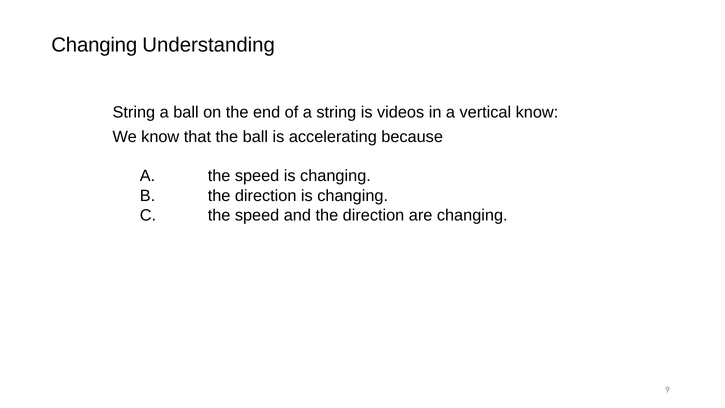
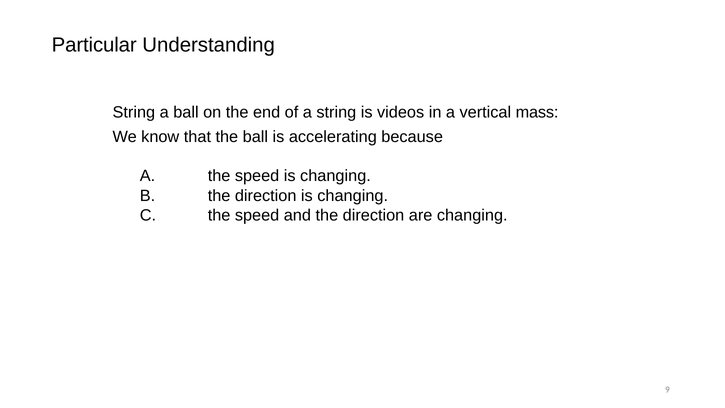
Changing at (94, 45): Changing -> Particular
vertical know: know -> mass
